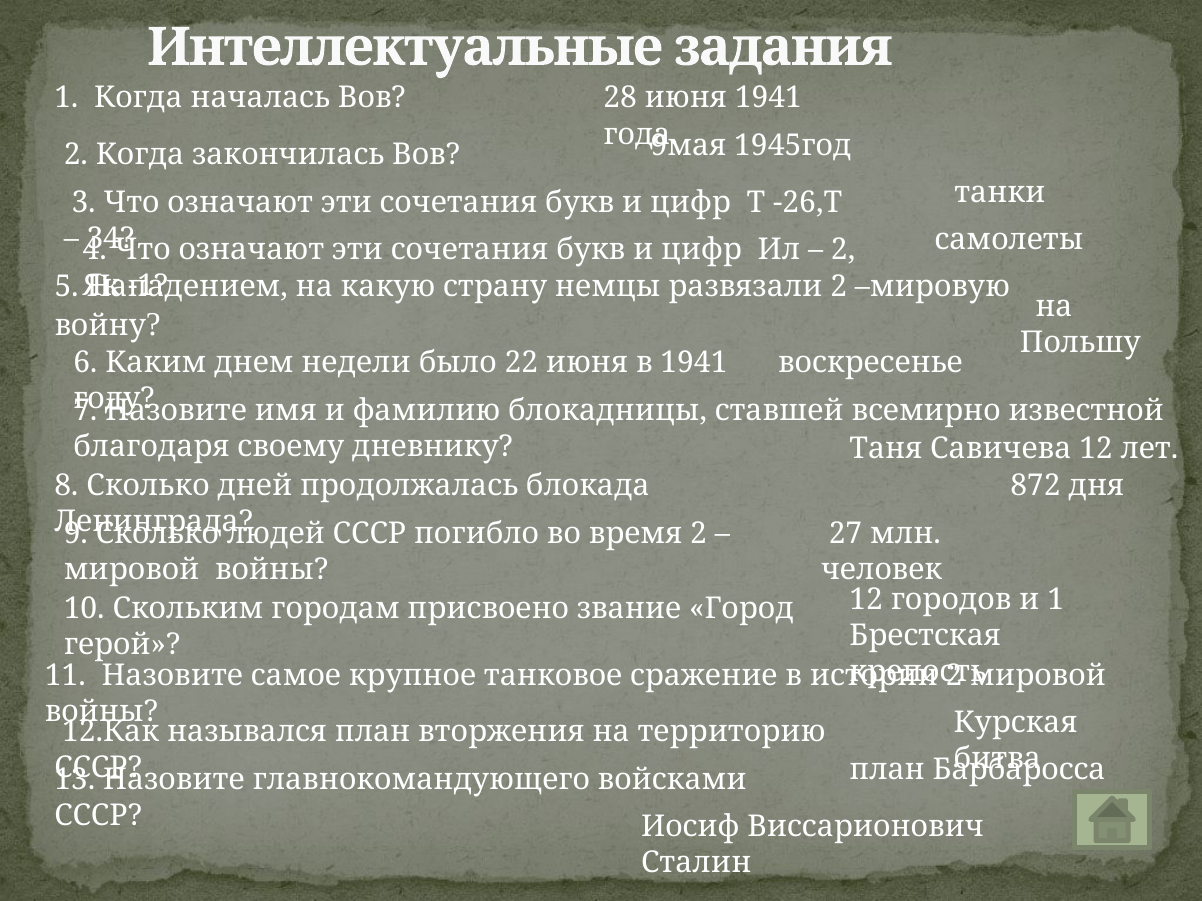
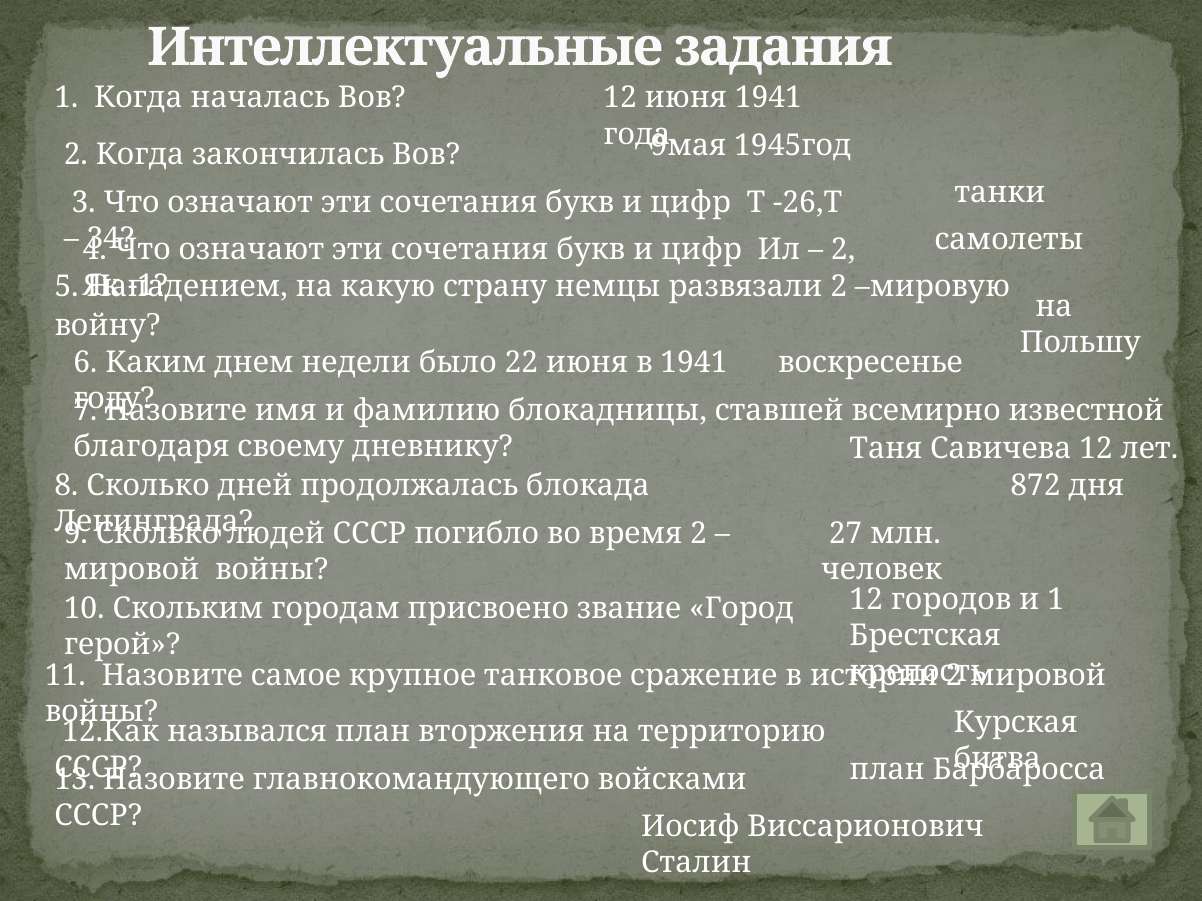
Вов 28: 28 -> 12
